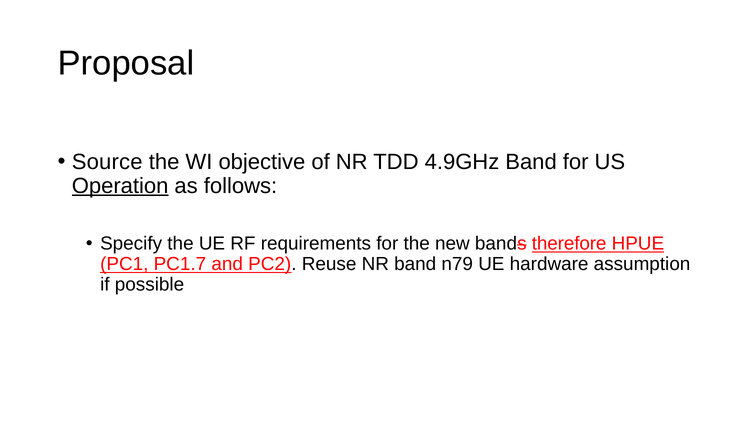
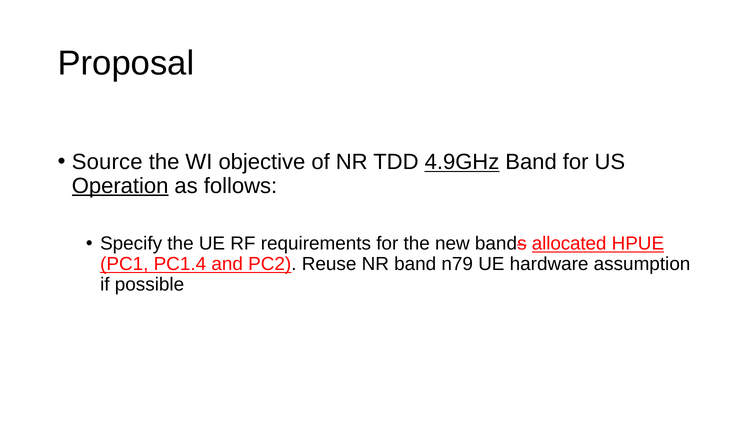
4.9GHz underline: none -> present
therefore: therefore -> allocated
PC1.7: PC1.7 -> PC1.4
